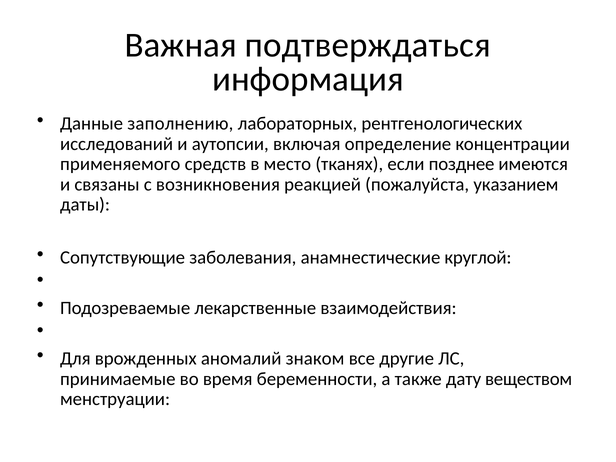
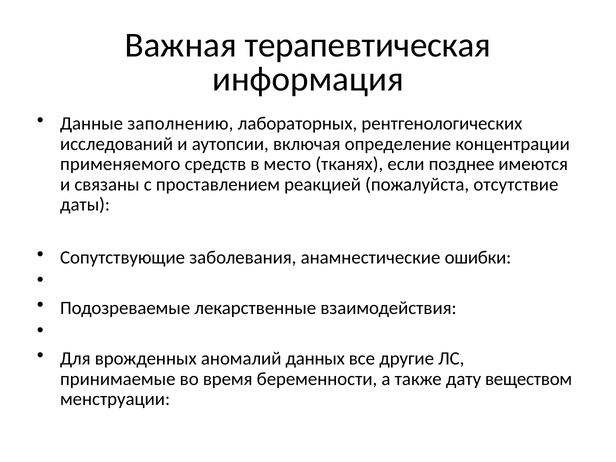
подтверждаться: подтверждаться -> терапевтическая
возникновения: возникновения -> проставлением
указанием: указанием -> отсутствие
круглой: круглой -> ошибки
знаком: знаком -> данных
